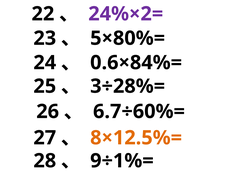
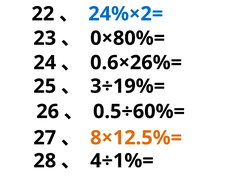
24%×2= colour: purple -> blue
5×80%=: 5×80%= -> 0×80%=
0.6×84%=: 0.6×84%= -> 0.6×26%=
3÷28%=: 3÷28%= -> 3÷19%=
6.7÷60%=: 6.7÷60%= -> 0.5÷60%=
9÷1%=: 9÷1%= -> 4÷1%=
